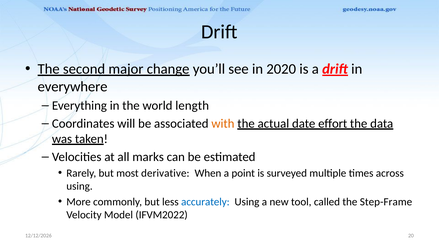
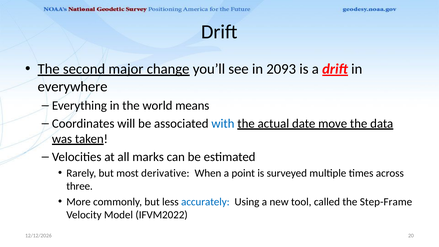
2020: 2020 -> 2093
length: length -> means
with colour: orange -> blue
effort: effort -> move
using at (80, 186): using -> three
